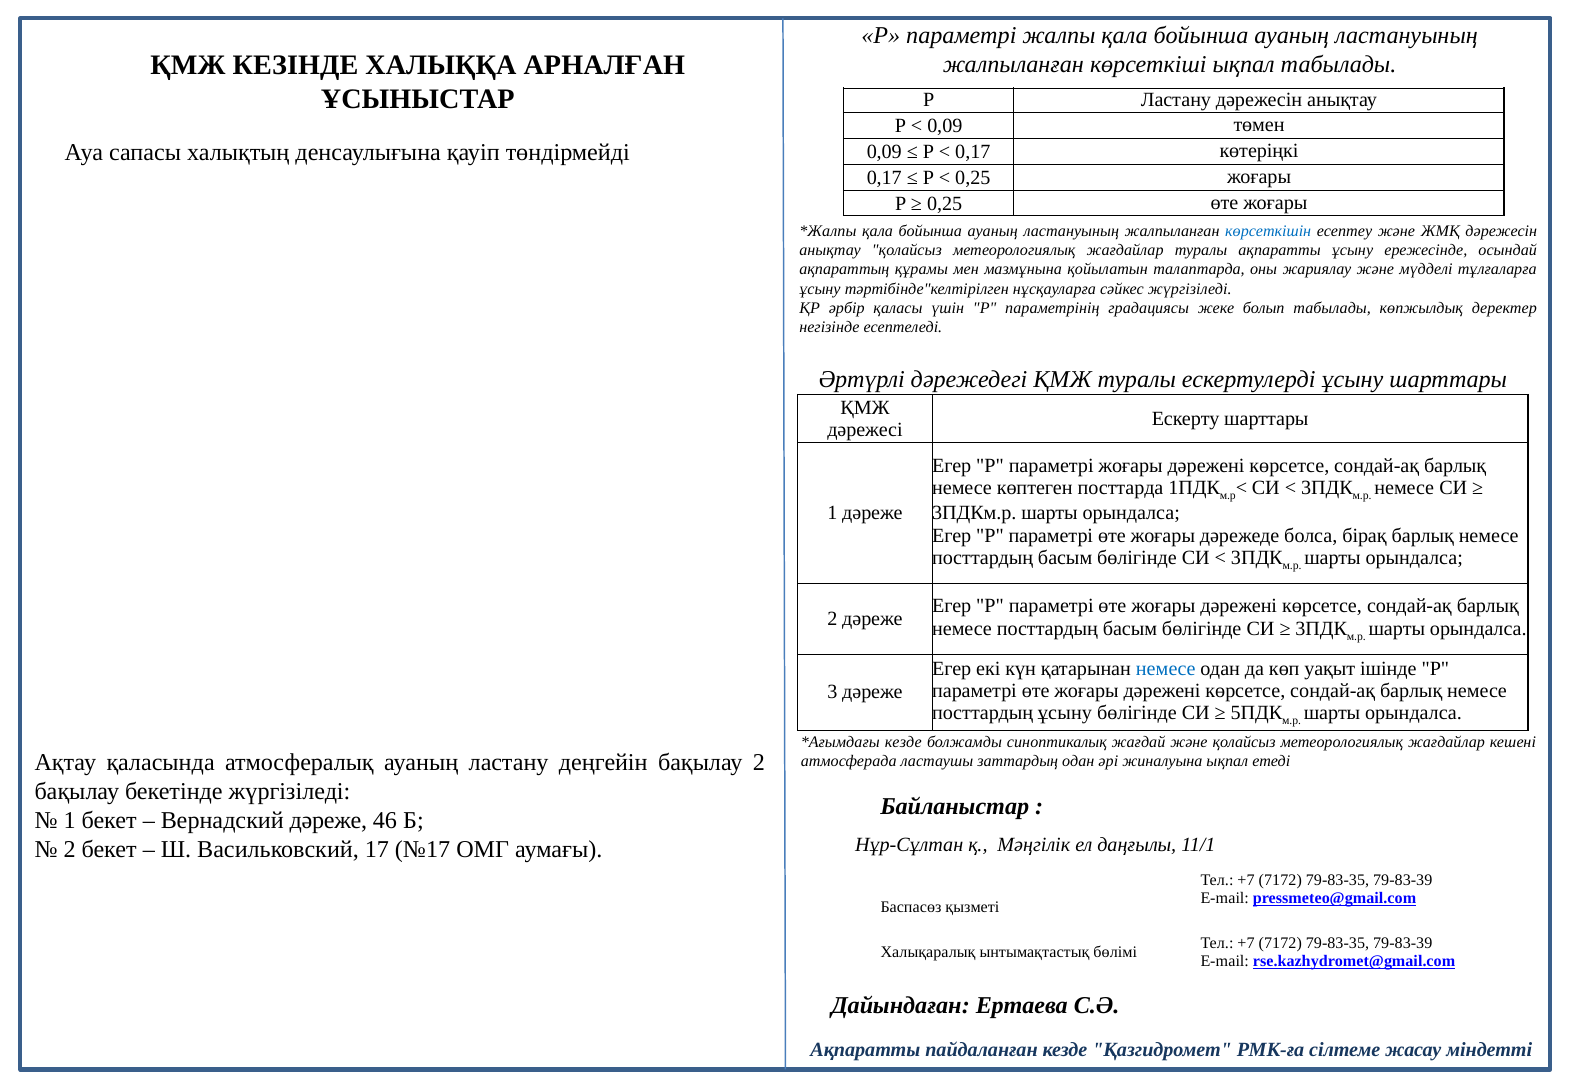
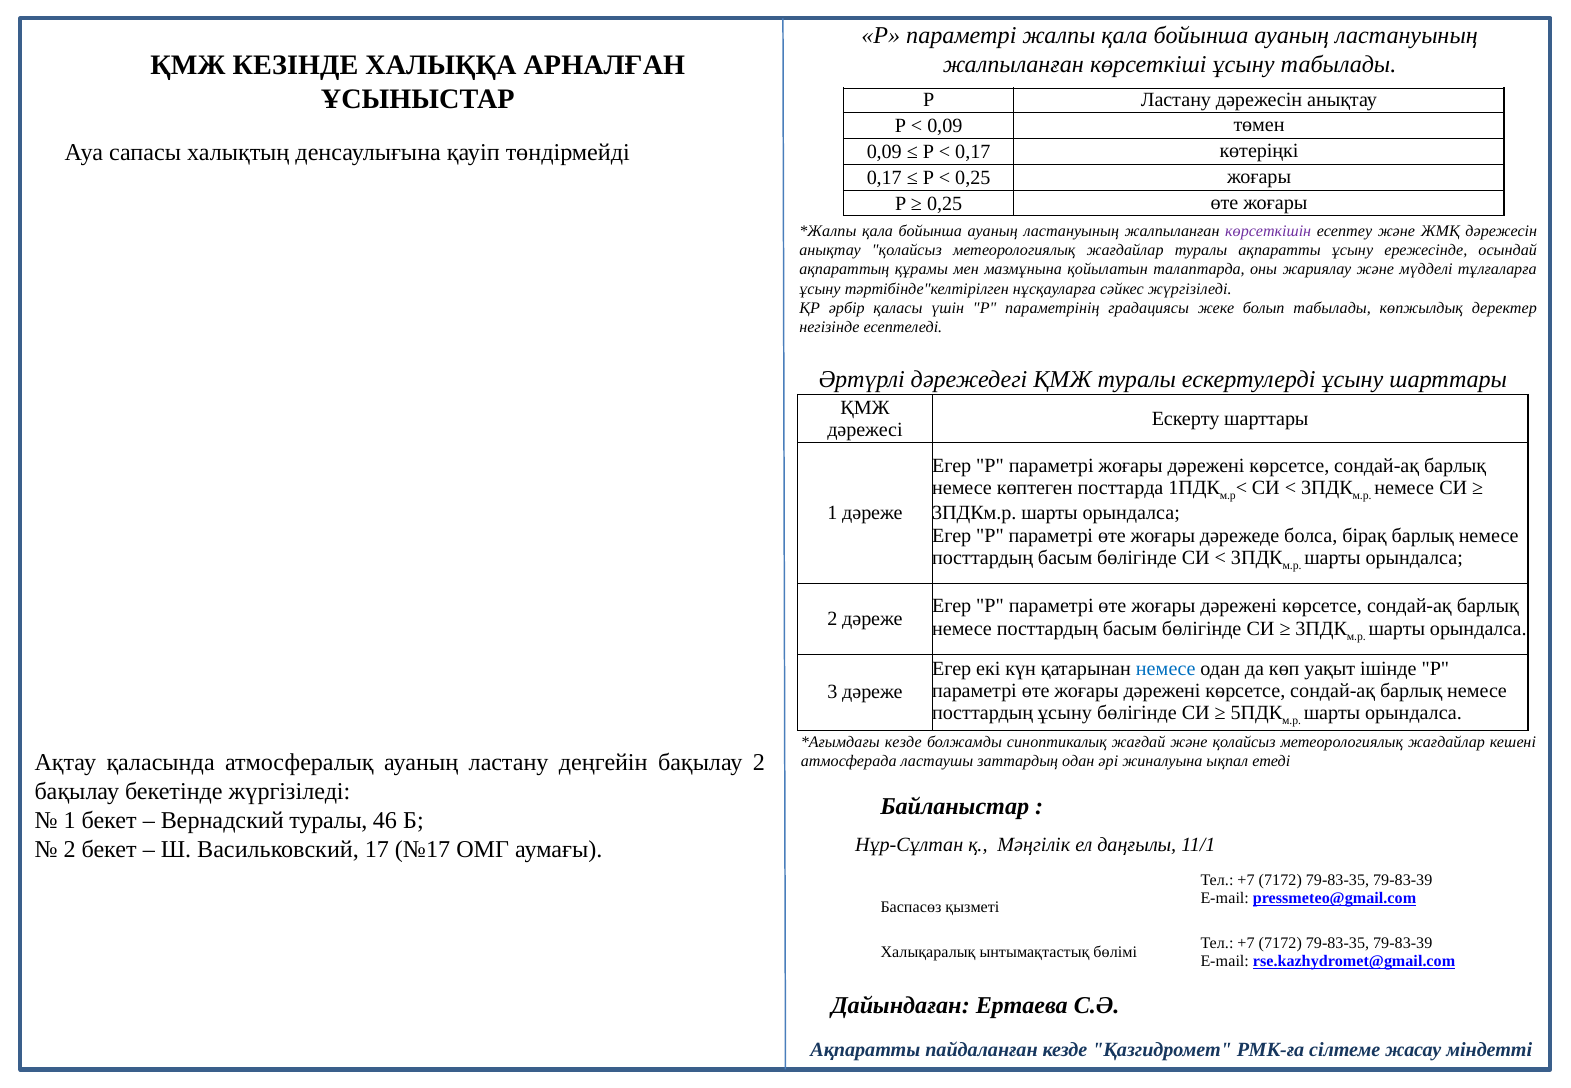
көрсеткіші ықпал: ықпал -> ұсыну
көрсеткішін colour: blue -> purple
Вернадский дәреже: дәреже -> туралы
